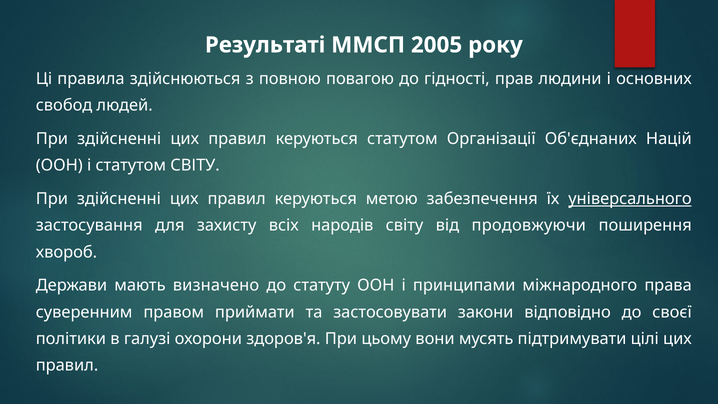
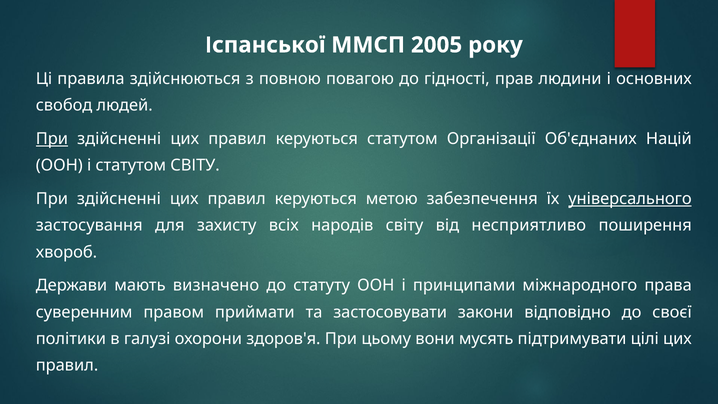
Результаті: Результаті -> Іспанської
При at (52, 139) underline: none -> present
продовжуючи: продовжуючи -> несприятливо
